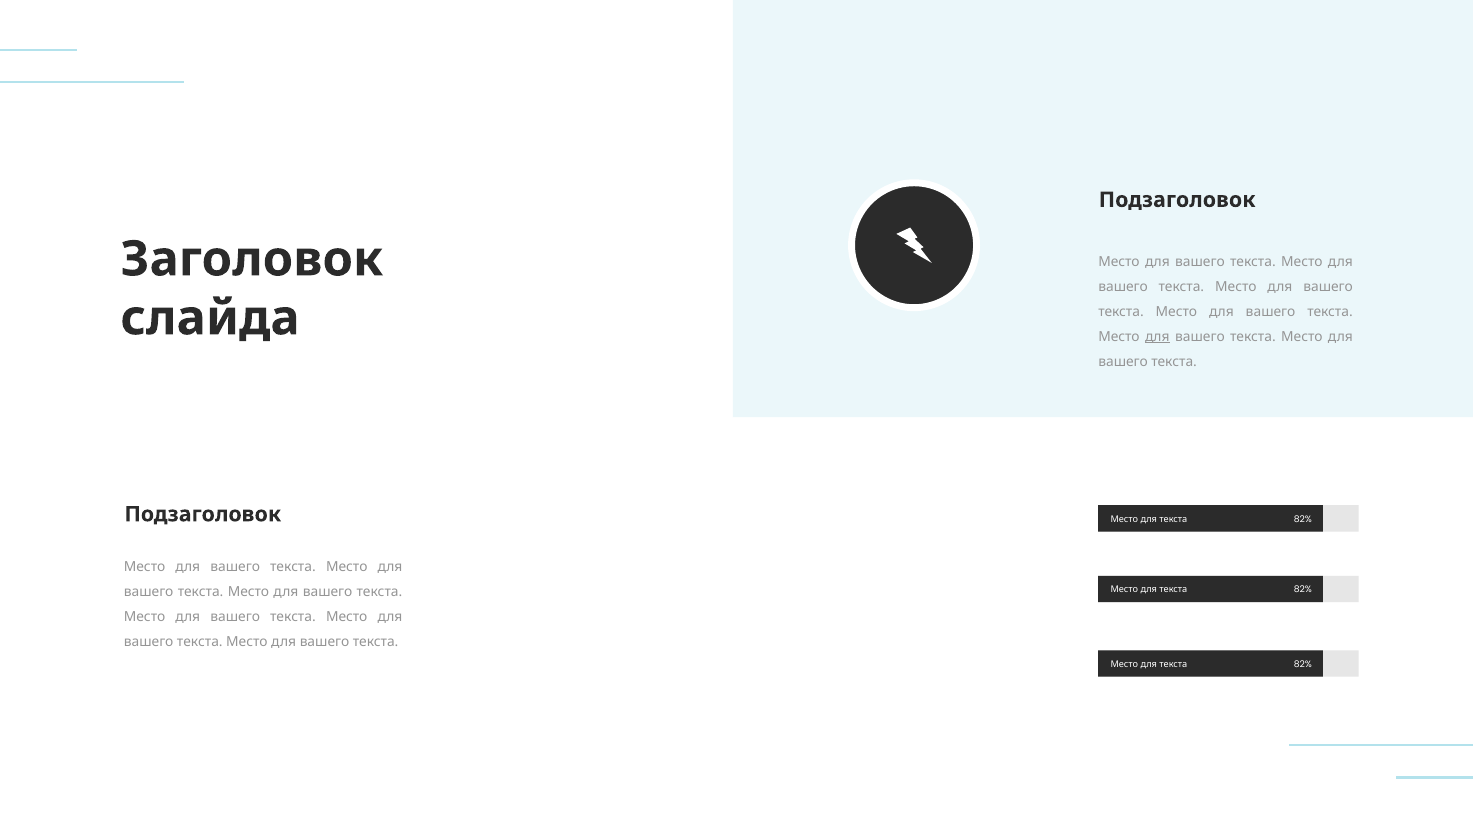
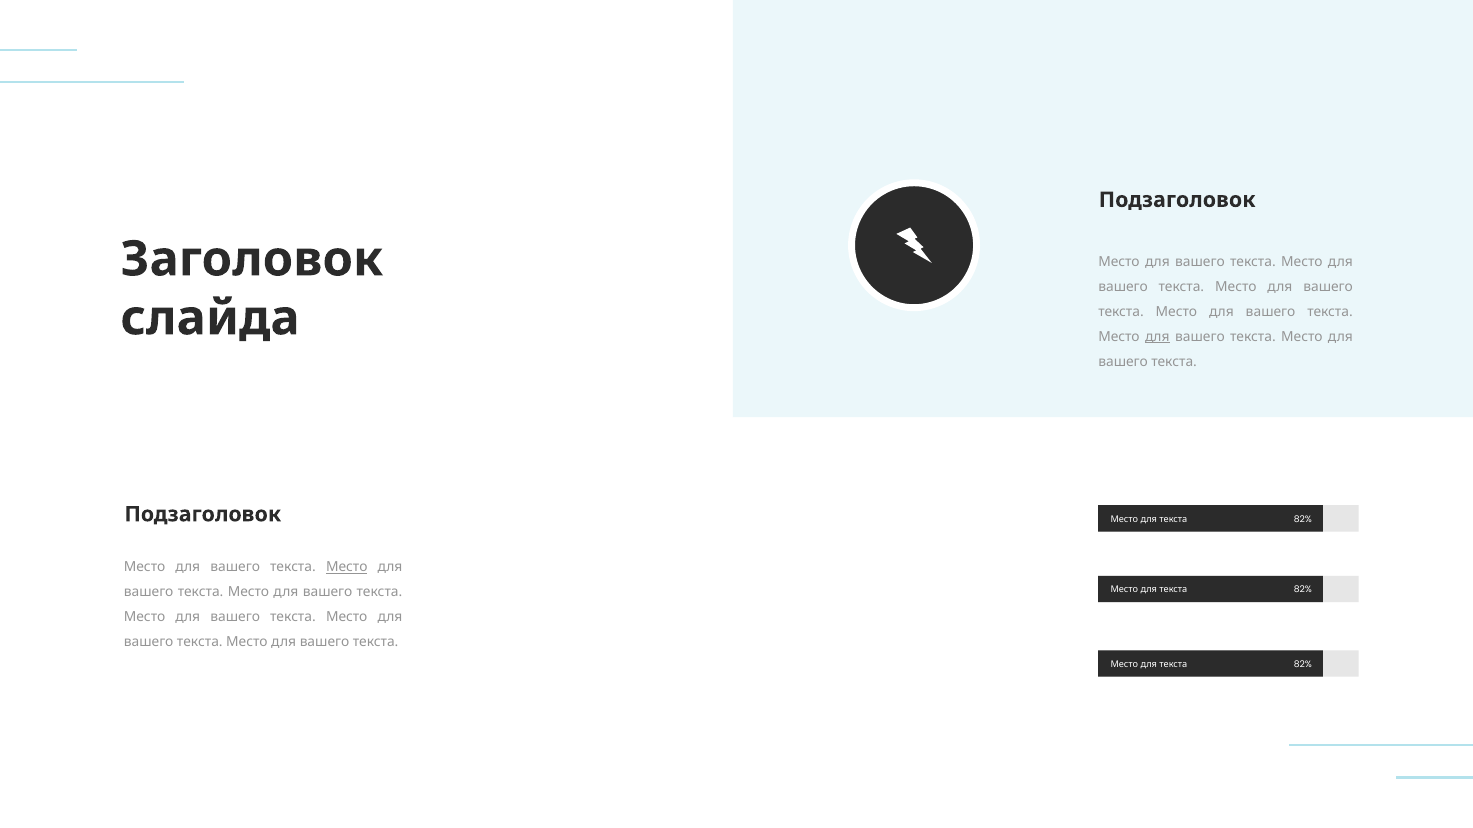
Место at (347, 568) underline: none -> present
